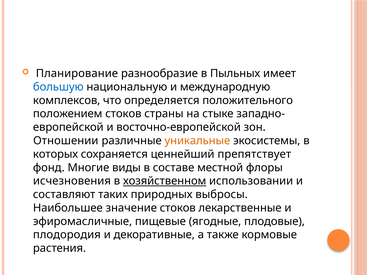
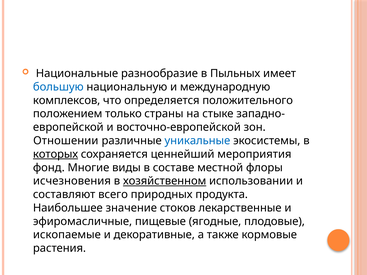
Планирование: Планирование -> Национальные
положением стоков: стоков -> только
уникальные colour: orange -> blue
которых underline: none -> present
препятствует: препятствует -> мероприятия
таких: таких -> всего
выбросы: выбросы -> продукта
плодородия: плодородия -> ископаемые
